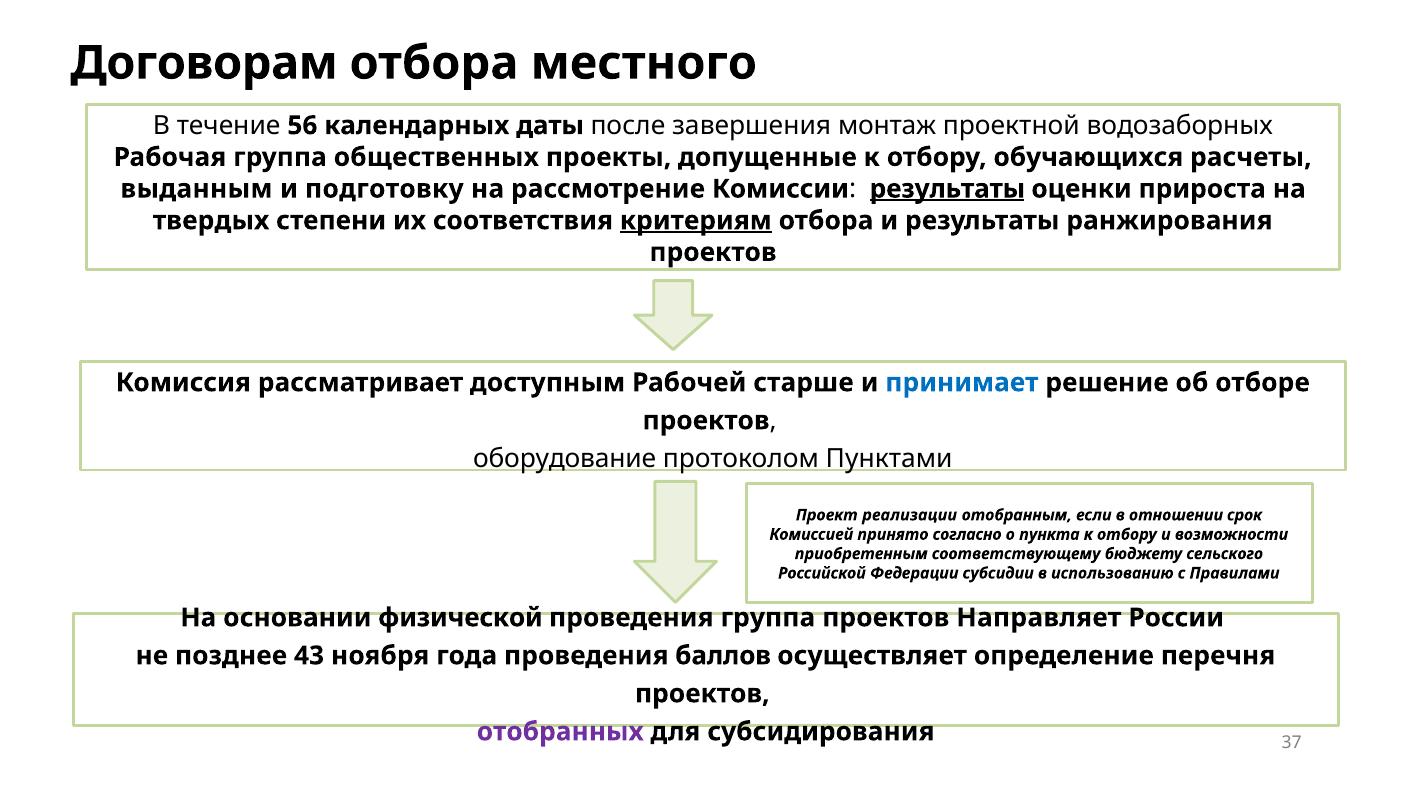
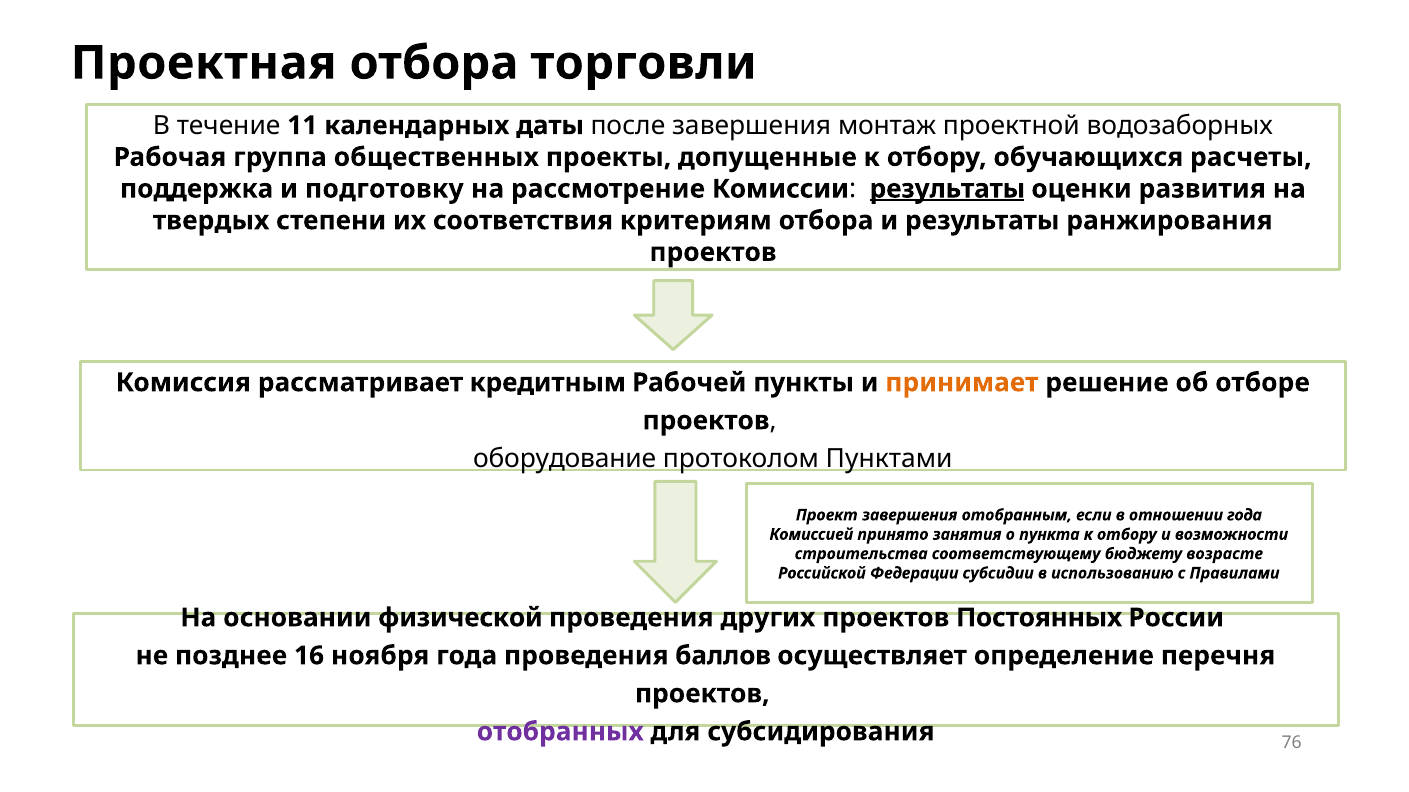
Договорам: Договорам -> Проектная
местного: местного -> торговли
56: 56 -> 11
выданным: выданным -> поддержка
прироста: прироста -> развития
критериям underline: present -> none
доступным: доступным -> кредитным
старше: старше -> пункты
принимает colour: blue -> orange
Проект реализации: реализации -> завершения
отношении срок: срок -> года
согласно: согласно -> занятия
приобретенным: приобретенным -> строительства
сельского: сельского -> возрасте
проведения группа: группа -> других
Направляет: Направляет -> Постоянных
43: 43 -> 16
37: 37 -> 76
